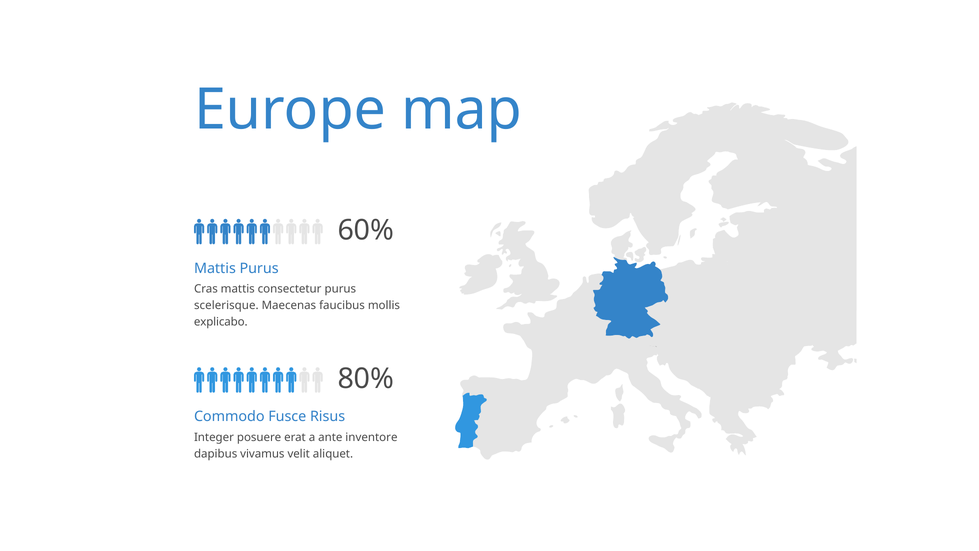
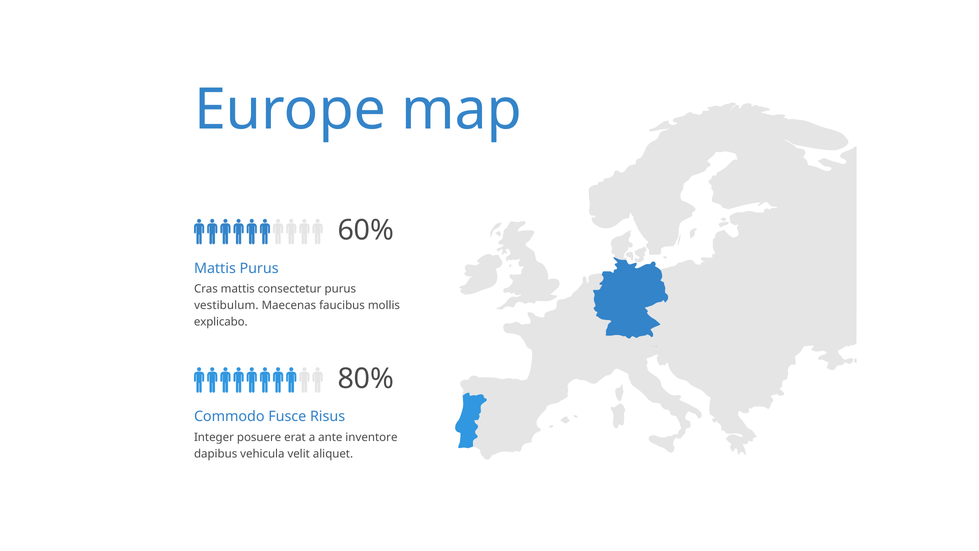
scelerisque: scelerisque -> vestibulum
vivamus: vivamus -> vehicula
